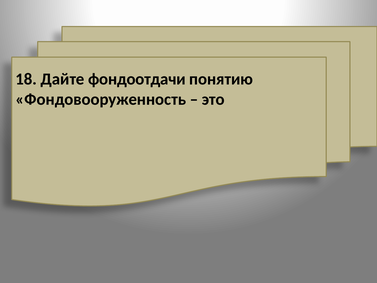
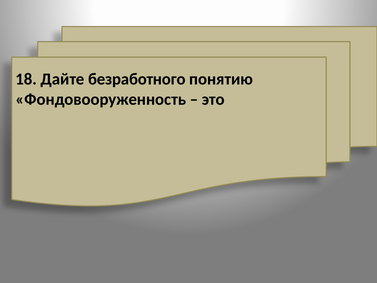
фондоотдачи: фондоотдачи -> безработного
